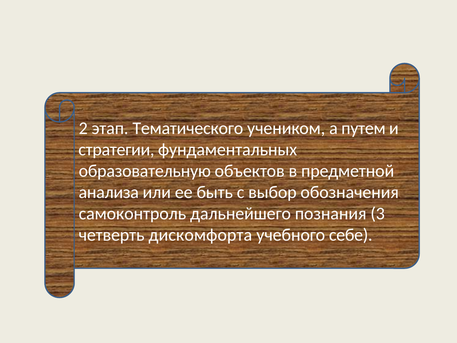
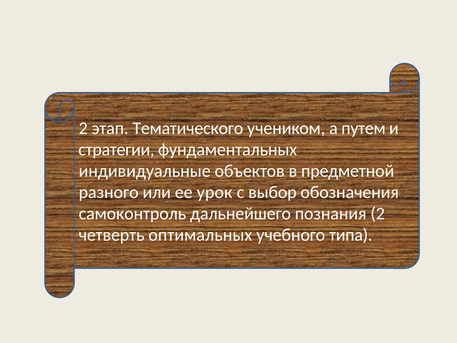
образовательную: образовательную -> индивидуальные
анализа: анализа -> разного
быть: быть -> урок
познания 3: 3 -> 2
дискомфорта: дискомфорта -> оптимальных
себе: себе -> типа
